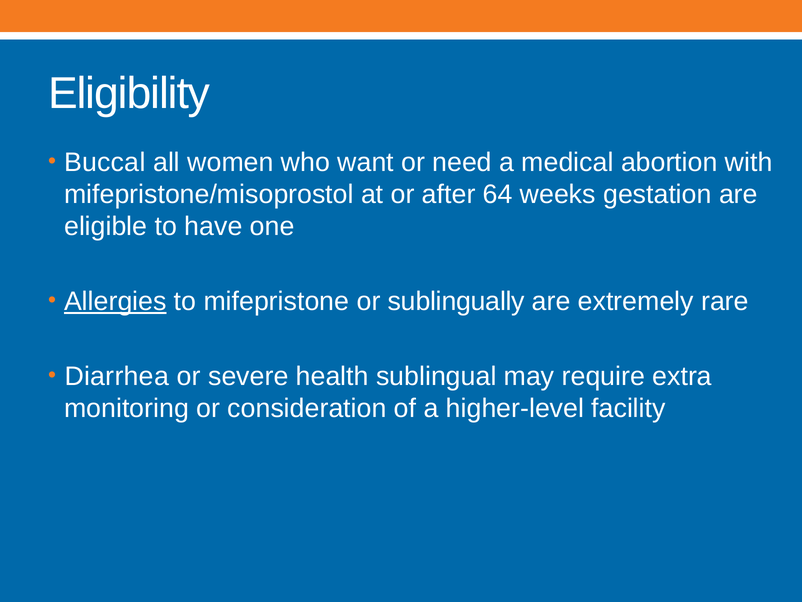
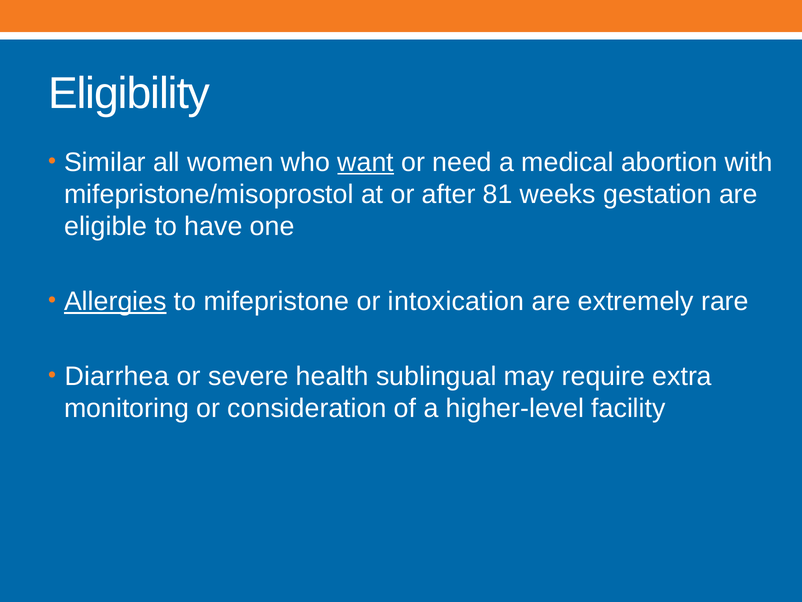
Buccal: Buccal -> Similar
want underline: none -> present
64: 64 -> 81
sublingually: sublingually -> intoxication
